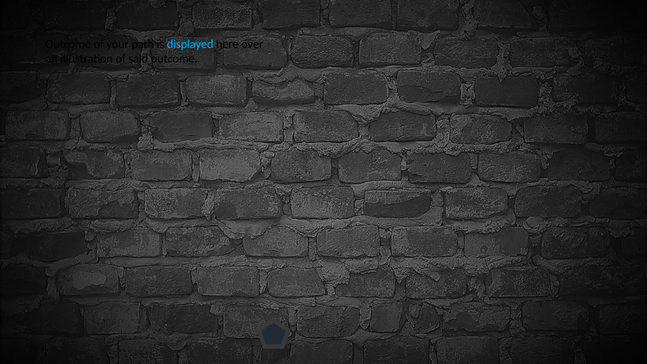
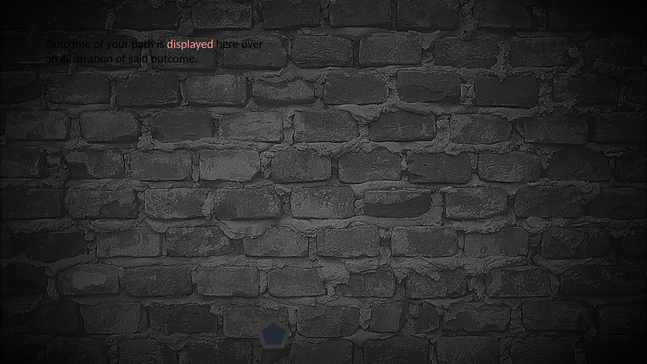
displayed colour: light blue -> pink
